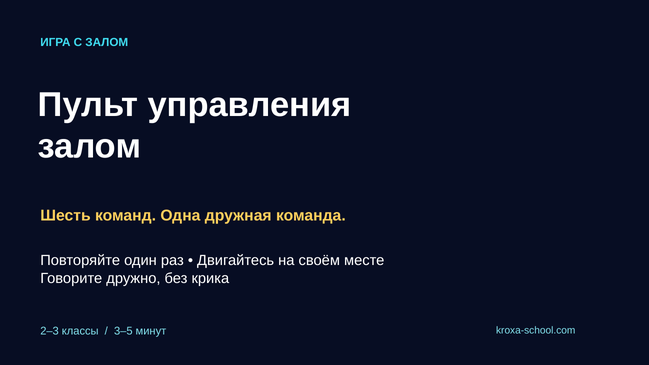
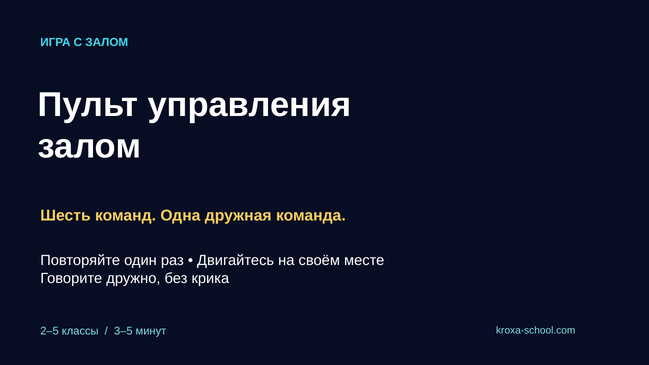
2–3: 2–3 -> 2–5
